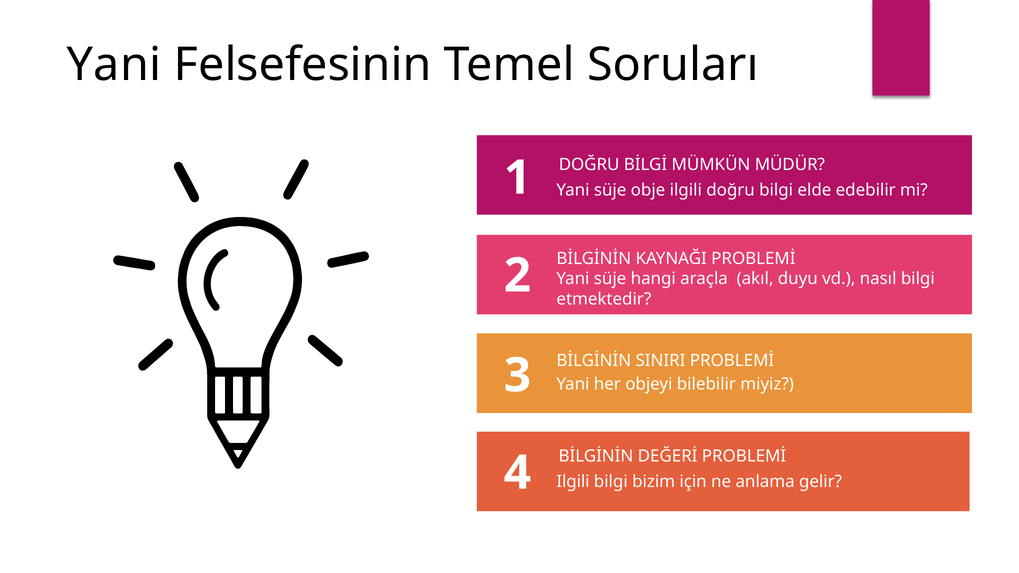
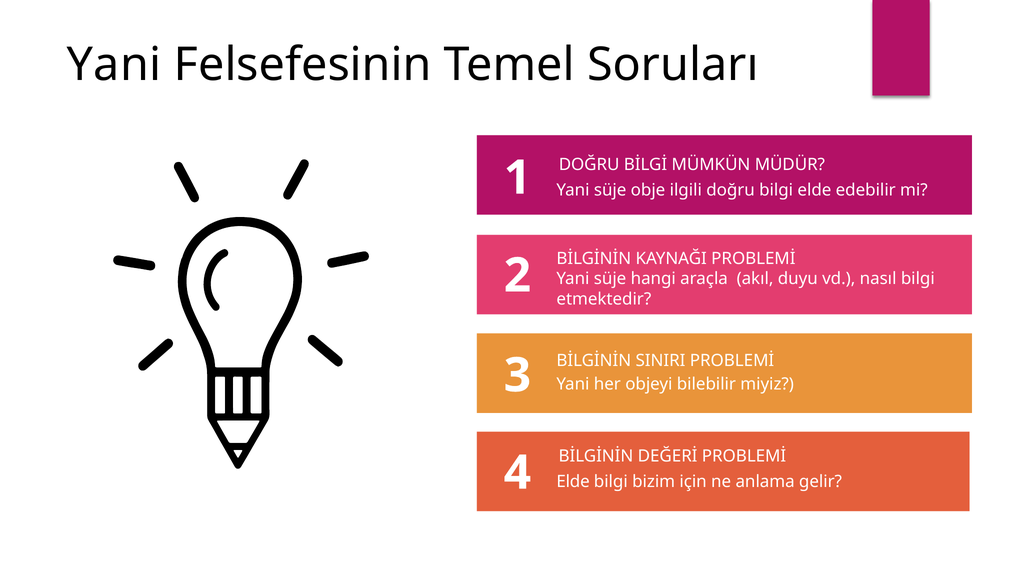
Ilgili at (573, 482): Ilgili -> Elde
